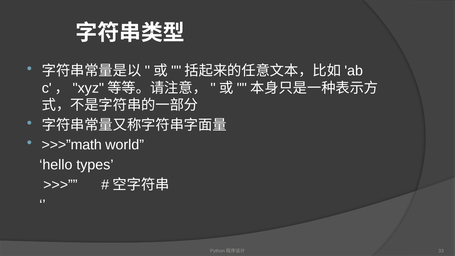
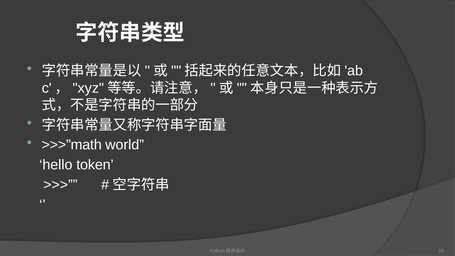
types: types -> token
